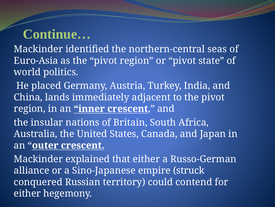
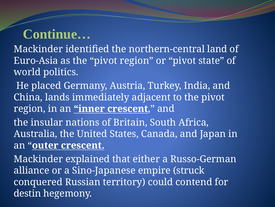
seas: seas -> land
either at (27, 193): either -> destin
